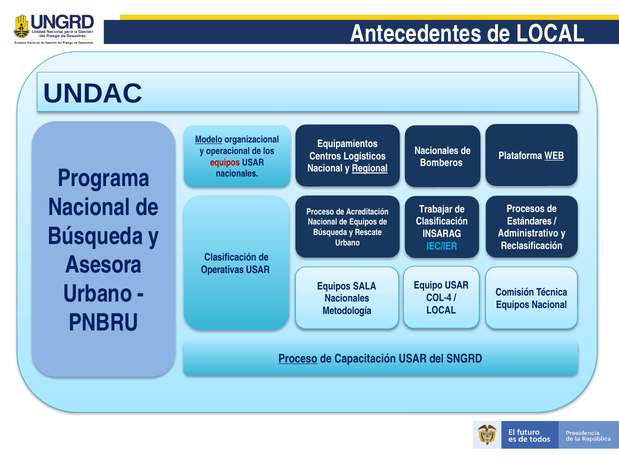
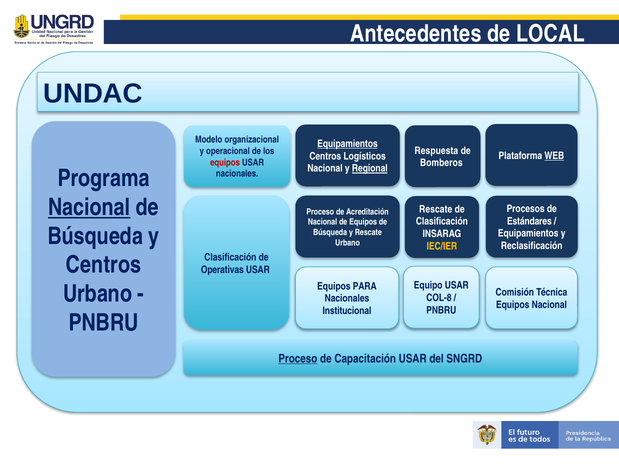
Modelo underline: present -> none
Equipamientos at (348, 144) underline: none -> present
Nacionales at (436, 151): Nacionales -> Respuesta
Nacional at (89, 207) underline: none -> present
Trabajar at (436, 209): Trabajar -> Rescate
Administrativo at (528, 234): Administrativo -> Equipamientos
IEC/IER colour: light blue -> yellow
Asesora at (104, 265): Asesora -> Centros
SALA: SALA -> PARA
COL-4: COL-4 -> COL-8
LOCAL at (441, 310): LOCAL -> PNBRU
Metodología: Metodología -> Institucional
